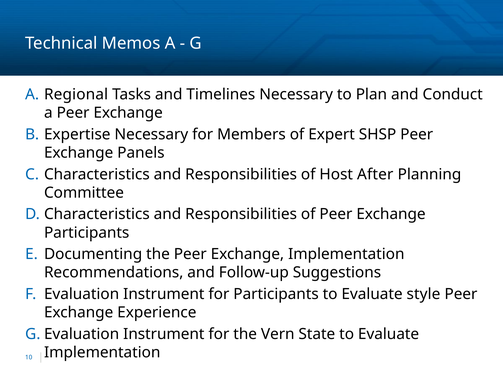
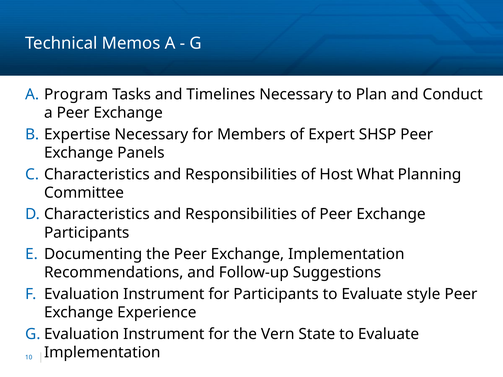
Regional: Regional -> Program
After: After -> What
